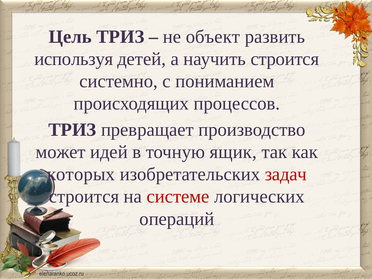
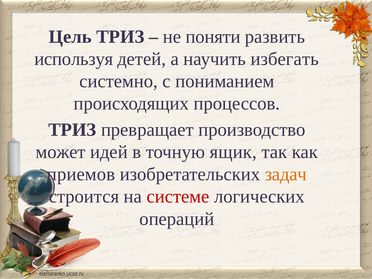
объект: объект -> поняти
научить строится: строится -> избегать
которых: которых -> приемов
задач colour: red -> orange
